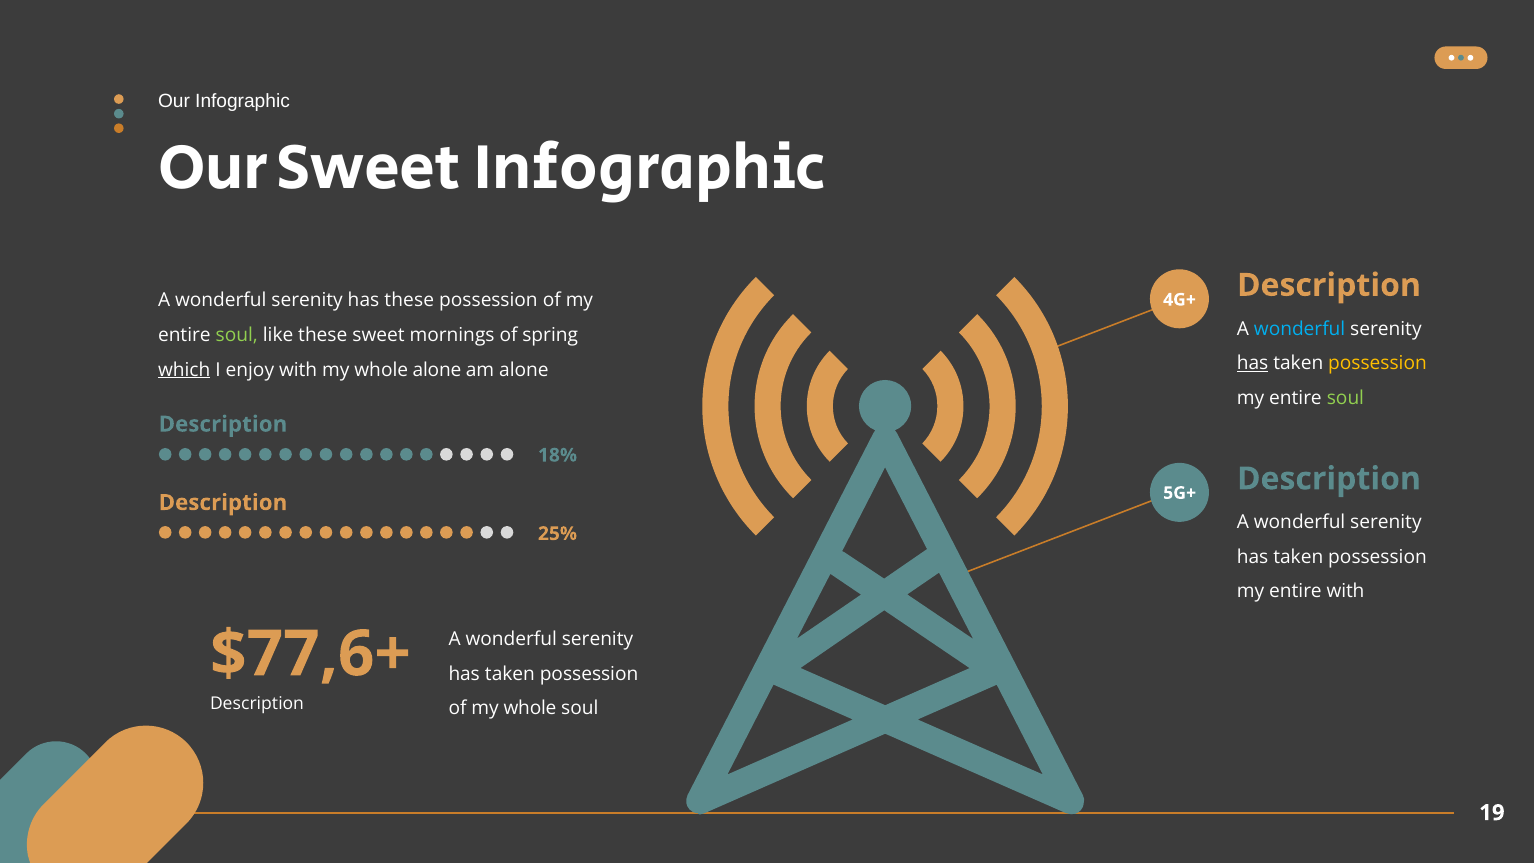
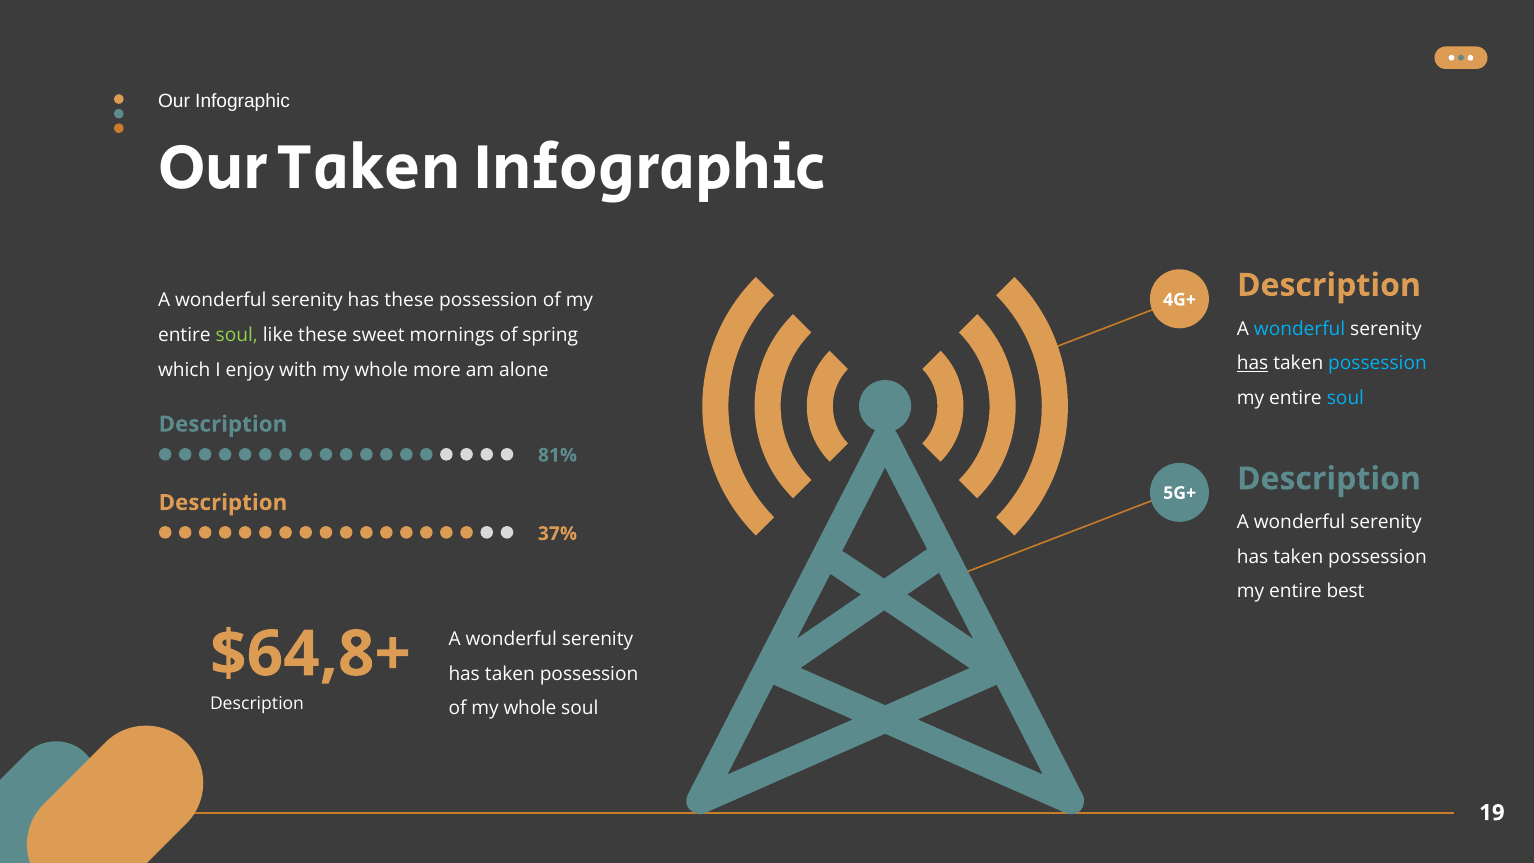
Our Sweet: Sweet -> Taken
possession at (1377, 363) colour: yellow -> light blue
which underline: present -> none
whole alone: alone -> more
soul at (1345, 398) colour: light green -> light blue
18%: 18% -> 81%
25%: 25% -> 37%
entire with: with -> best
$77,6+: $77,6+ -> $64,8+
